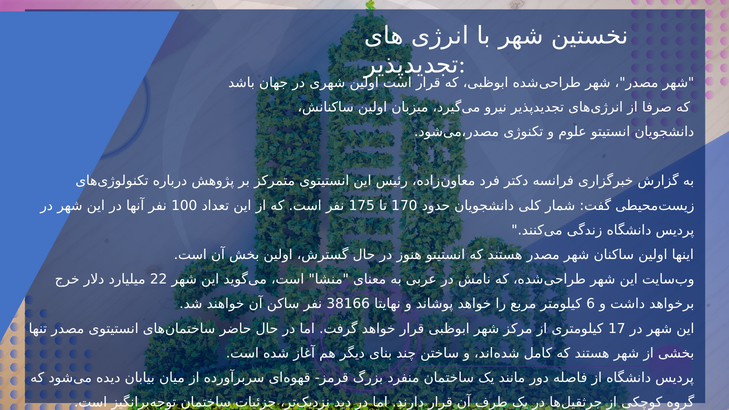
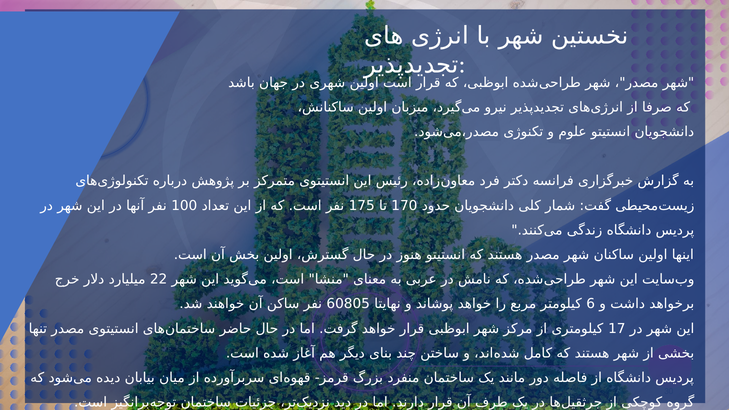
38166: 38166 -> 60805
